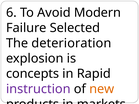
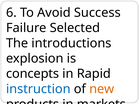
Modern: Modern -> Success
deterioration: deterioration -> introductions
instruction colour: purple -> blue
